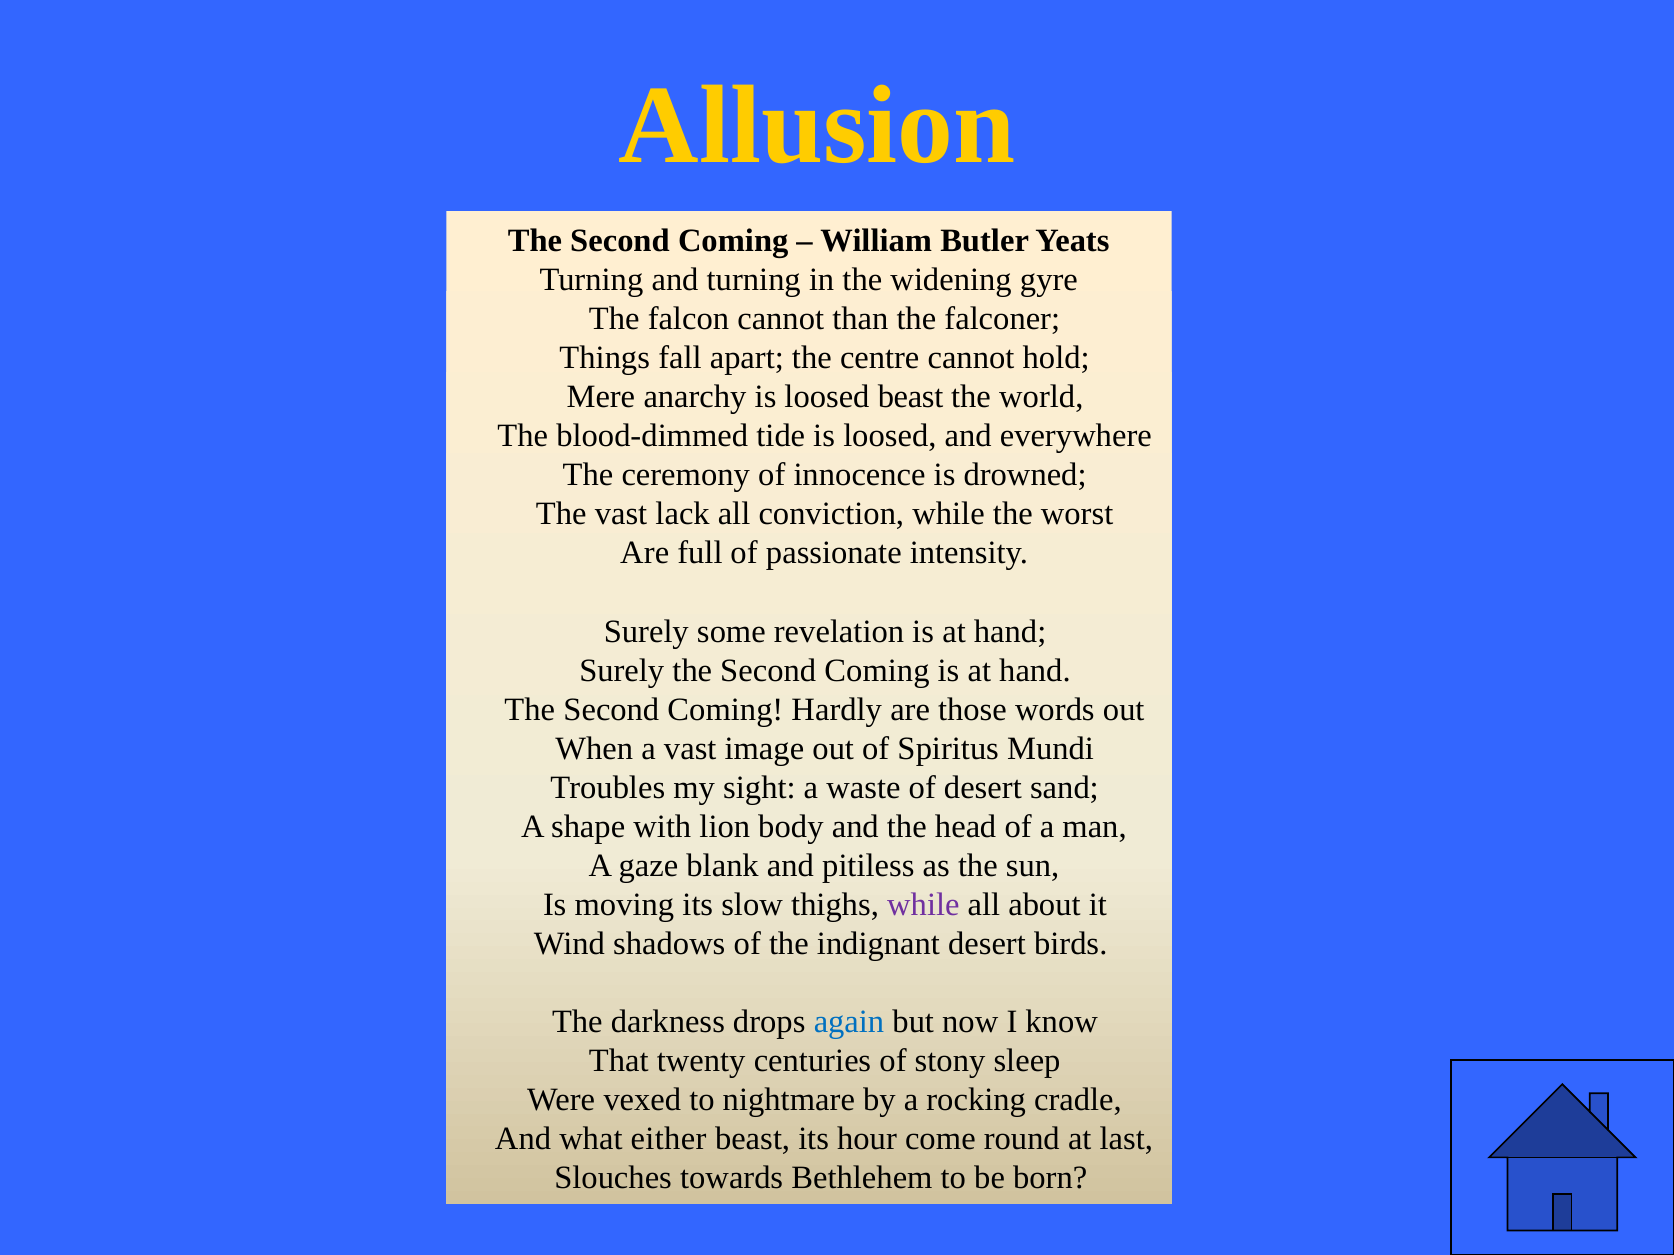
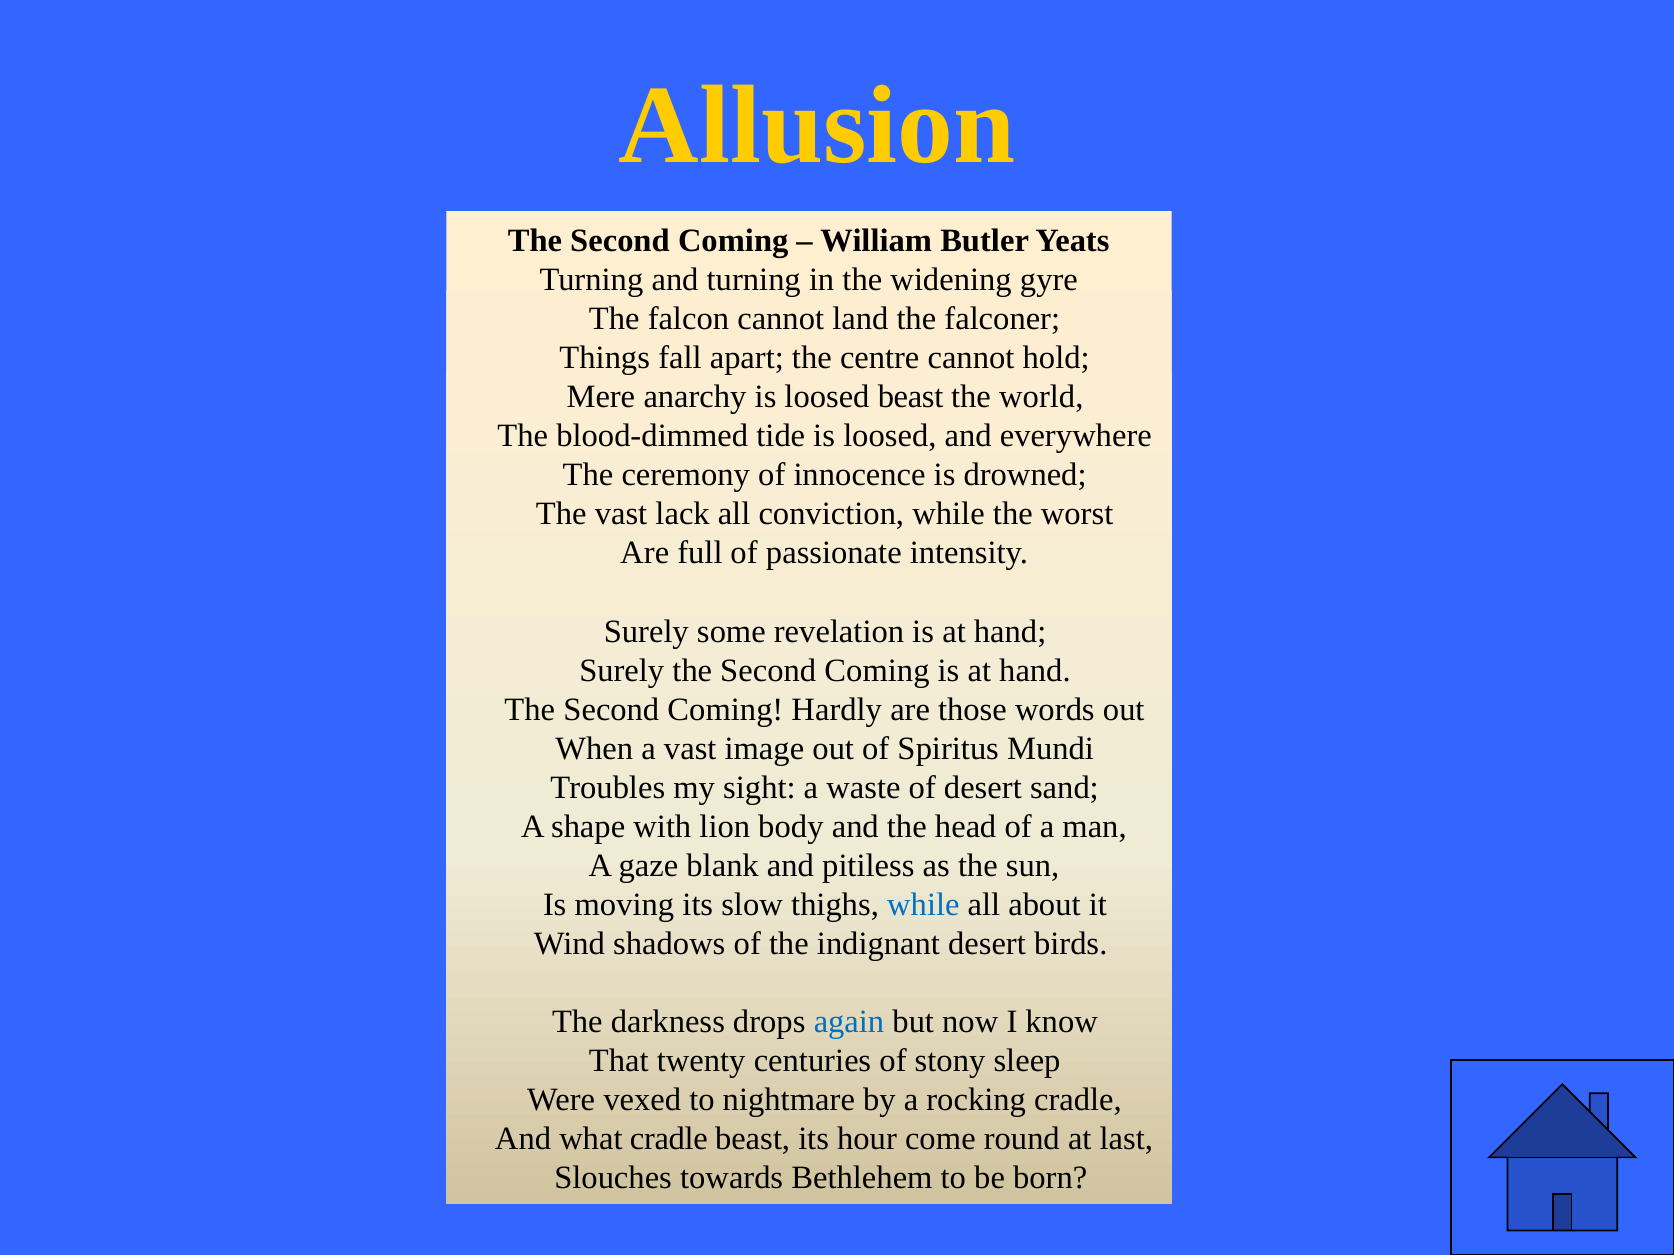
than: than -> land
while at (923, 905) colour: purple -> blue
what either: either -> cradle
